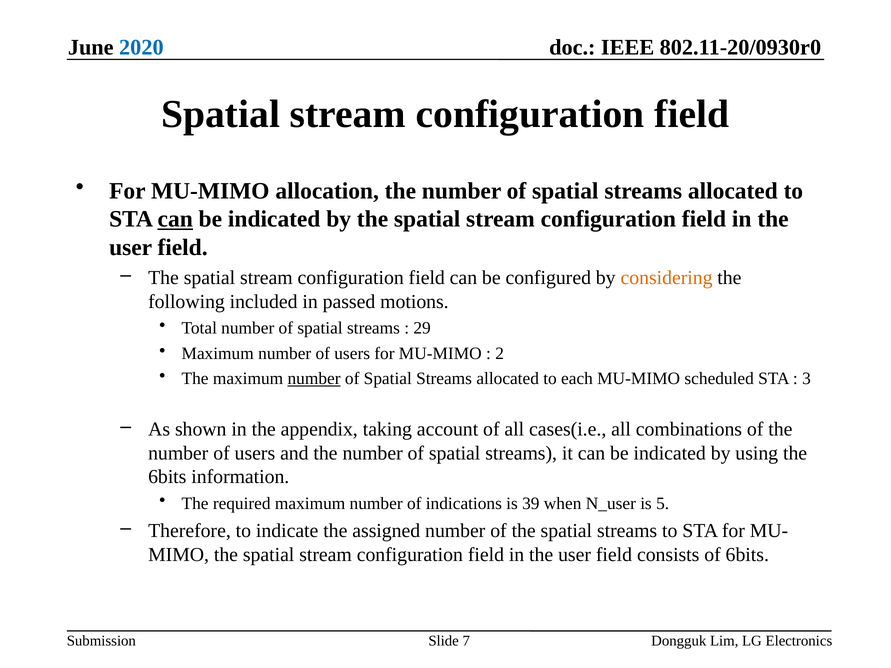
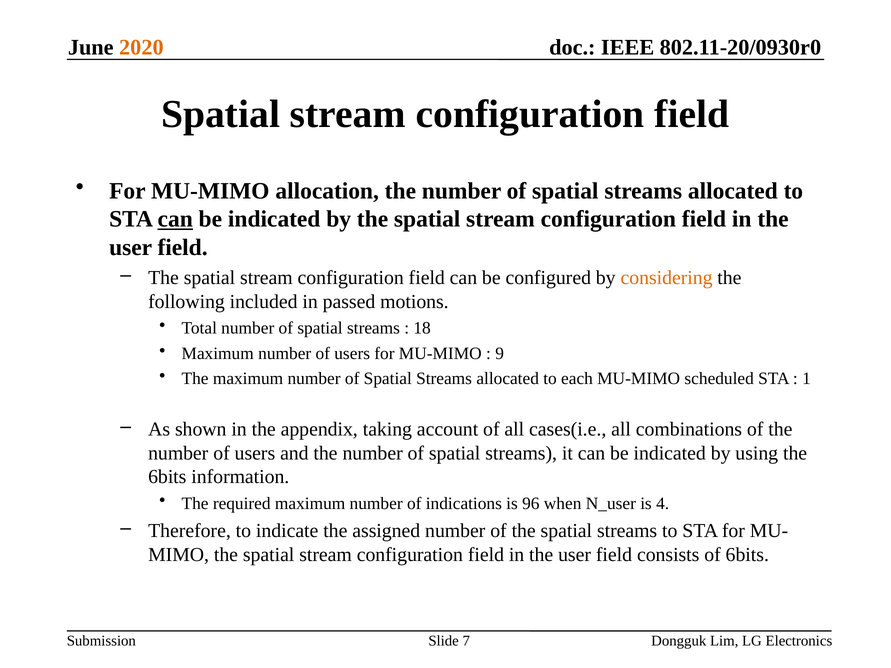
2020 colour: blue -> orange
29: 29 -> 18
2: 2 -> 9
number at (314, 379) underline: present -> none
3: 3 -> 1
39: 39 -> 96
5: 5 -> 4
